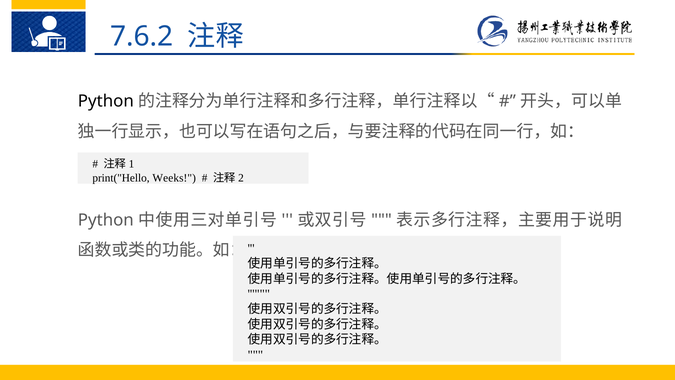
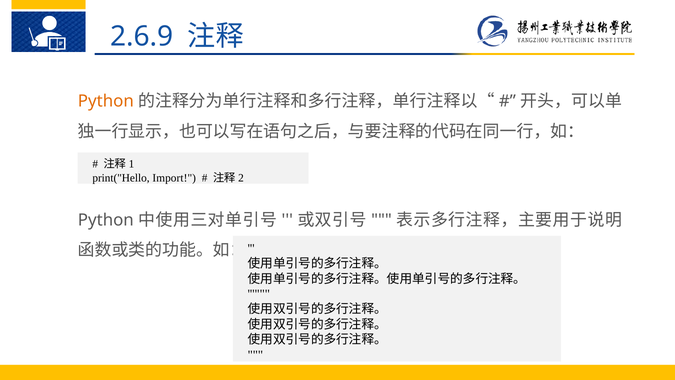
7.6.2: 7.6.2 -> 2.6.9
Python at (106, 101) colour: black -> orange
Weeks: Weeks -> Import
